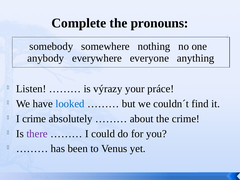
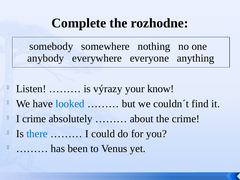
pronouns: pronouns -> rozhodne
práce: práce -> know
there colour: purple -> blue
